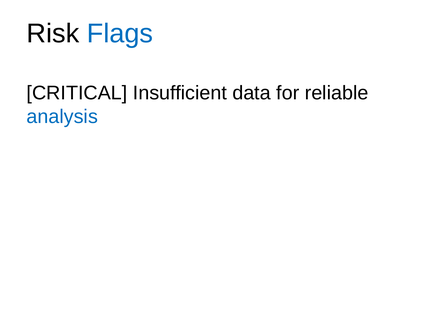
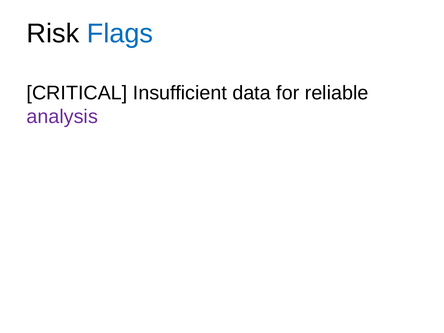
analysis colour: blue -> purple
